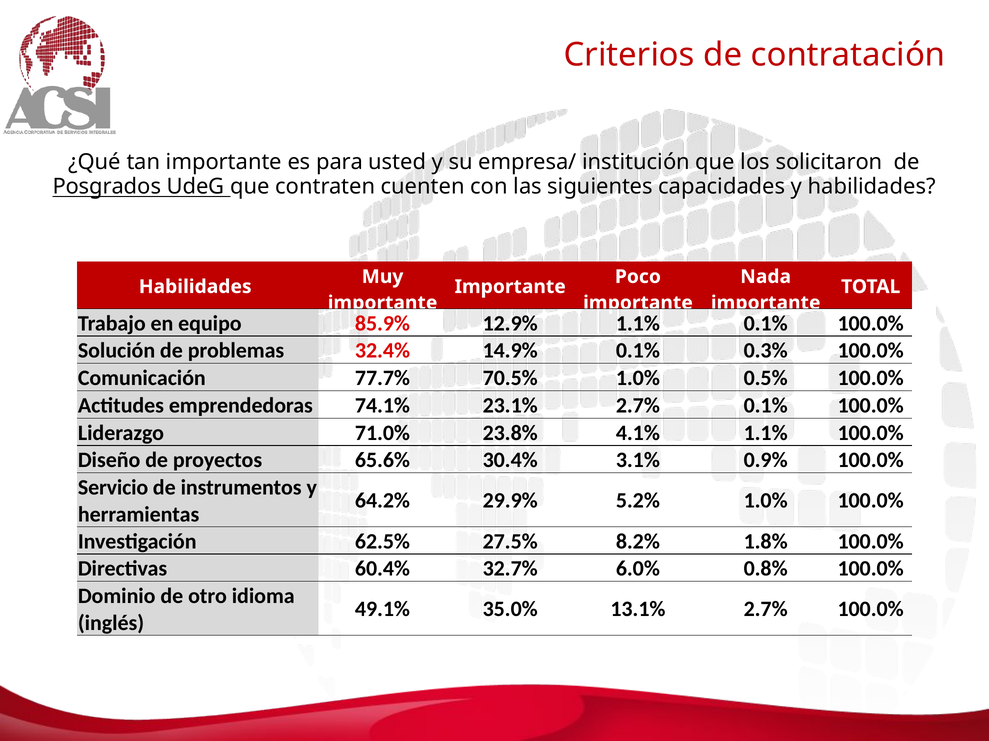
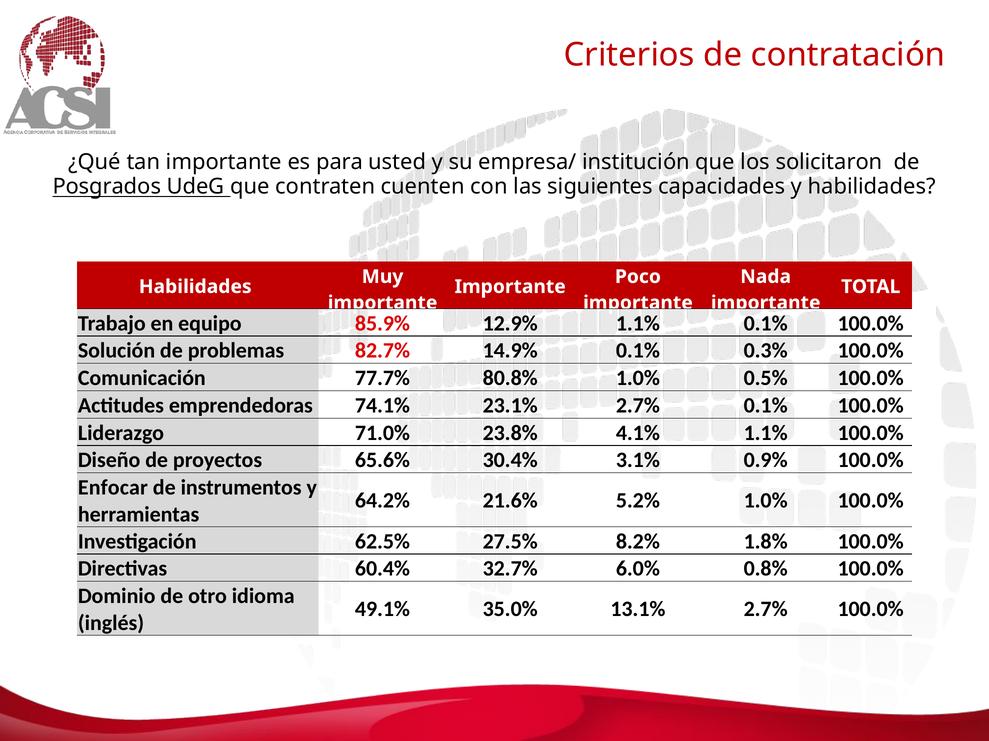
32.4%: 32.4% -> 82.7%
70.5%: 70.5% -> 80.8%
Servicio: Servicio -> Enfocar
29.9%: 29.9% -> 21.6%
